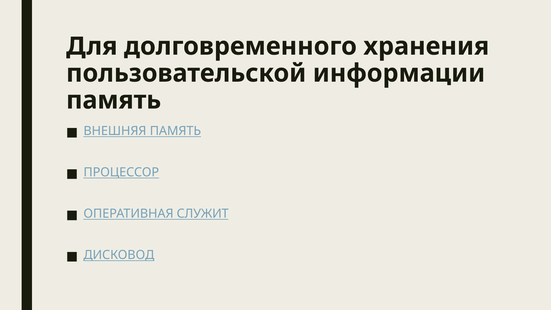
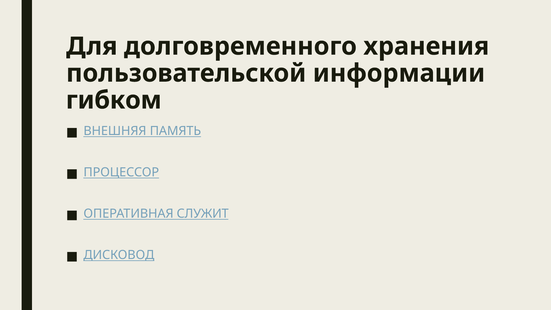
память at (114, 100): память -> гибком
